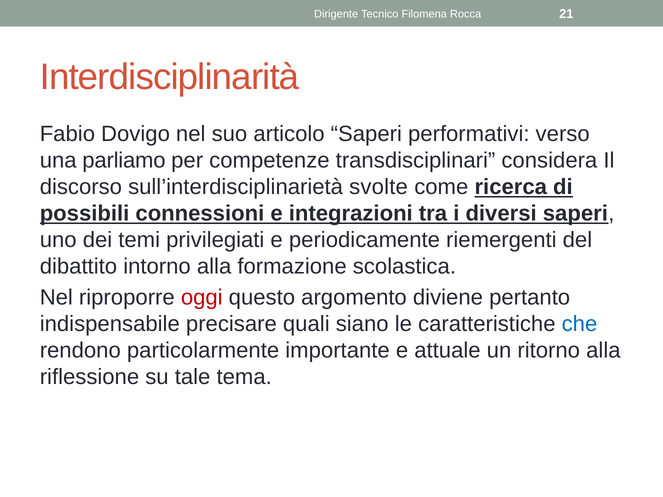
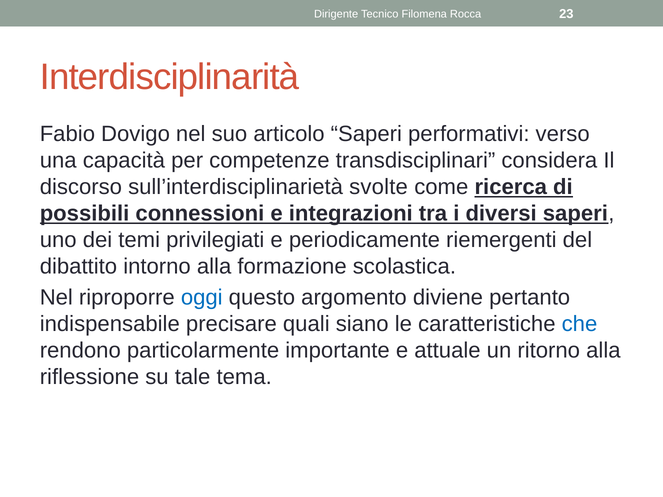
21: 21 -> 23
parliamo: parliamo -> capacità
oggi colour: red -> blue
